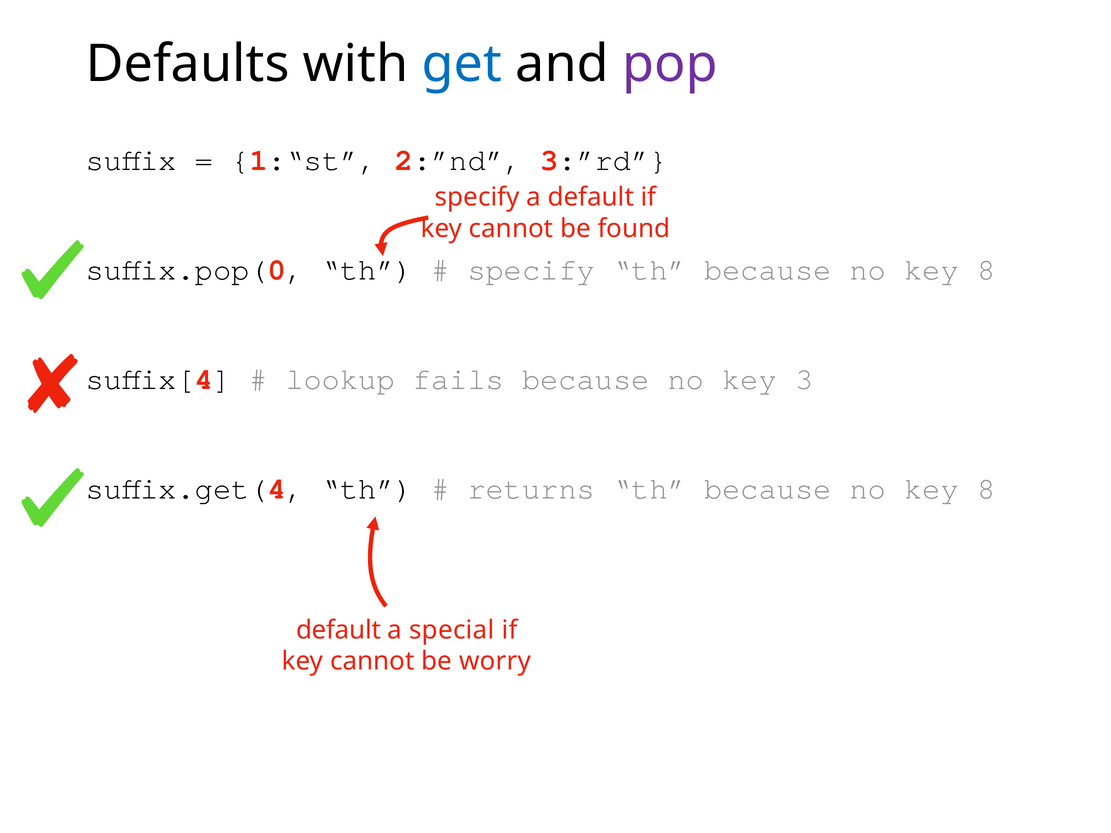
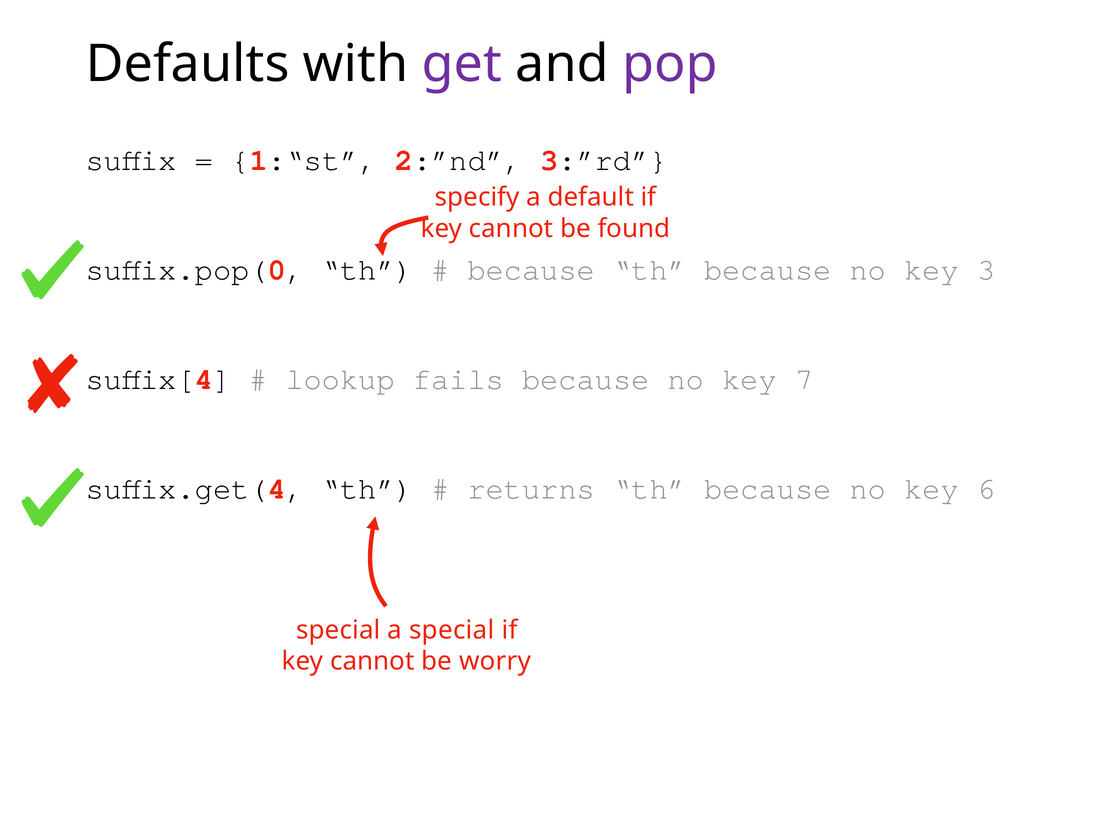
get colour: blue -> purple
specify at (531, 270): specify -> because
8 at (986, 270): 8 -> 3
3: 3 -> 7
8 at (986, 489): 8 -> 6
default at (339, 630): default -> special
